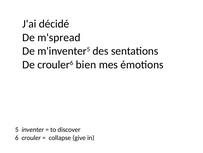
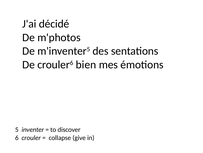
m'spread: m'spread -> m'photos
